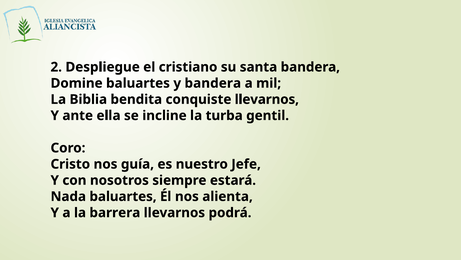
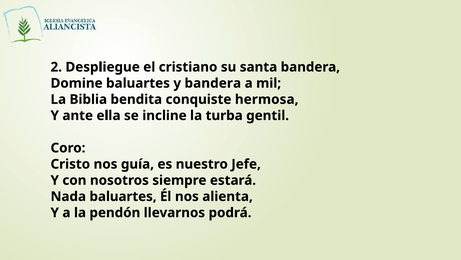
conquiste llevarnos: llevarnos -> hermosa
barrera: barrera -> pendón
